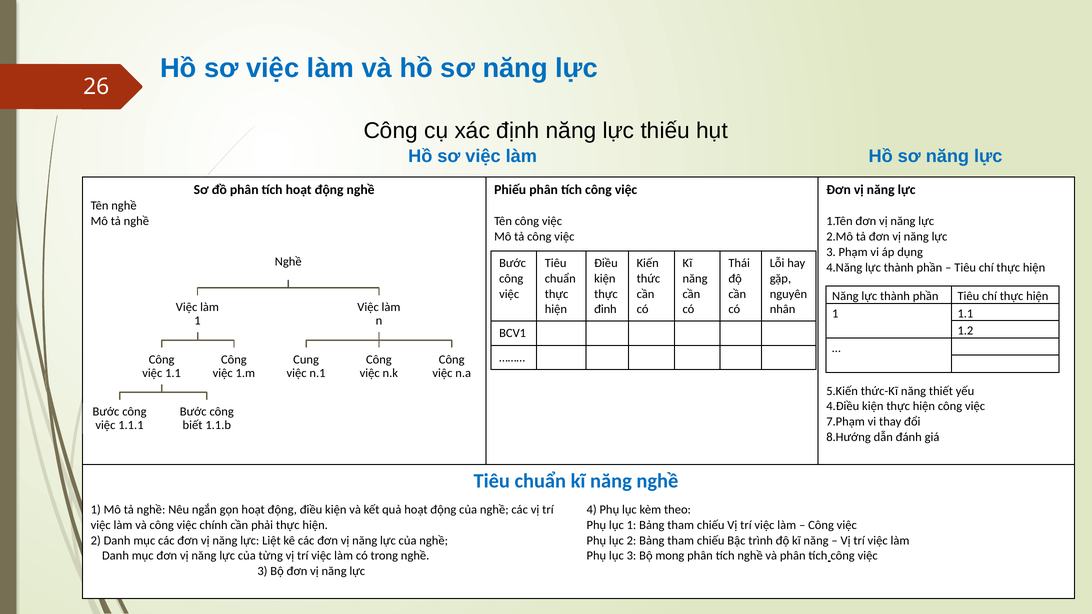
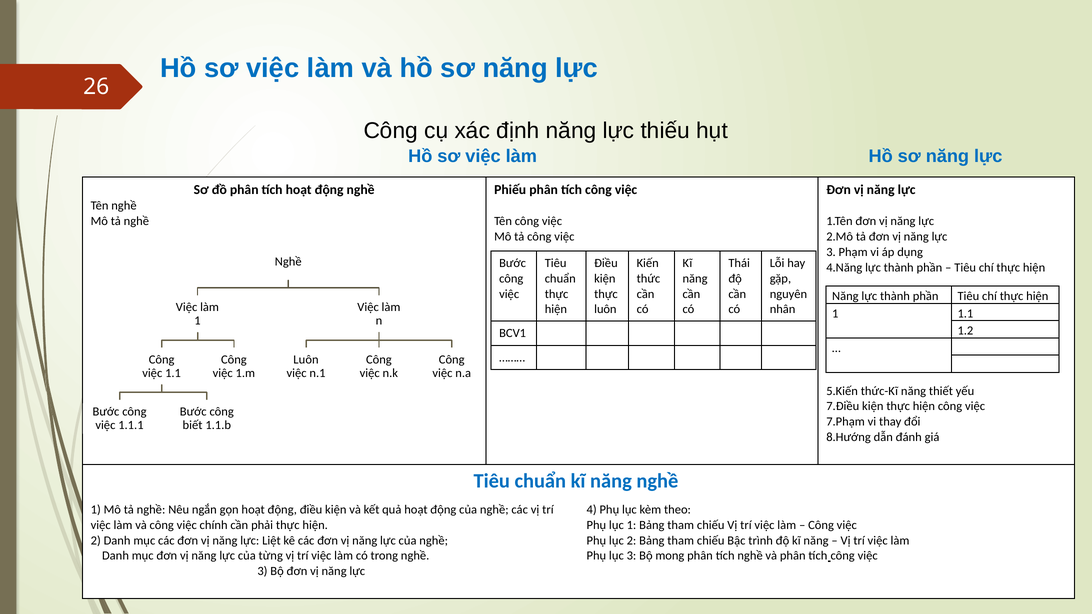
đinh at (605, 309): đinh -> luôn
Cung at (306, 360): Cung -> Luôn
4.Điều: 4.Điều -> 7.Điều
